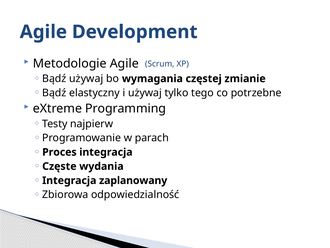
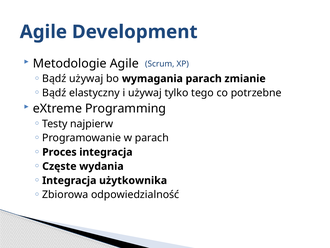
wymagania częstej: częstej -> parach
zaplanowany: zaplanowany -> użytkownika
